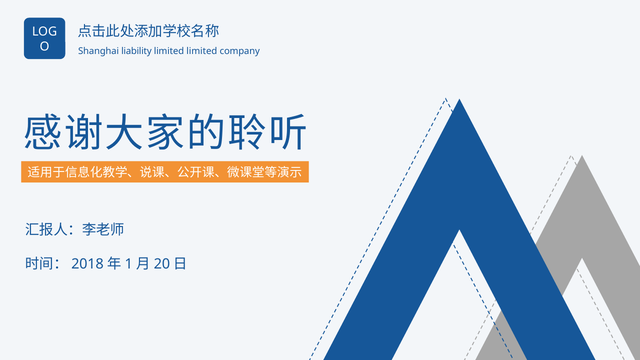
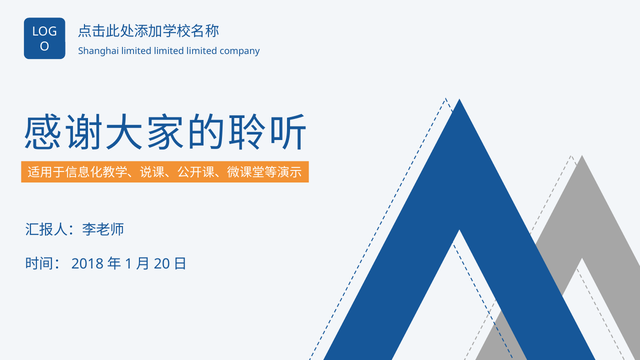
Shanghai liability: liability -> limited
